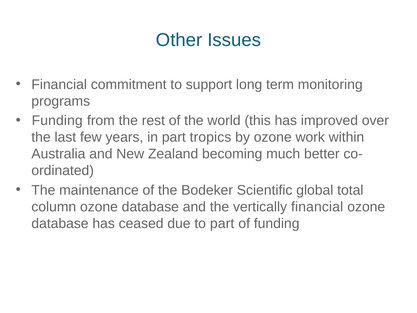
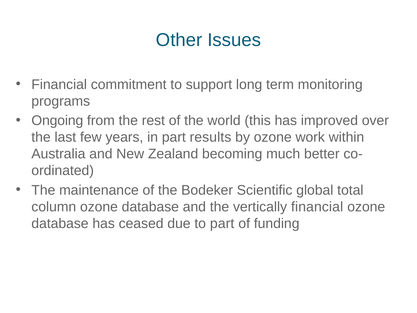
Funding at (57, 121): Funding -> Ongoing
tropics: tropics -> results
